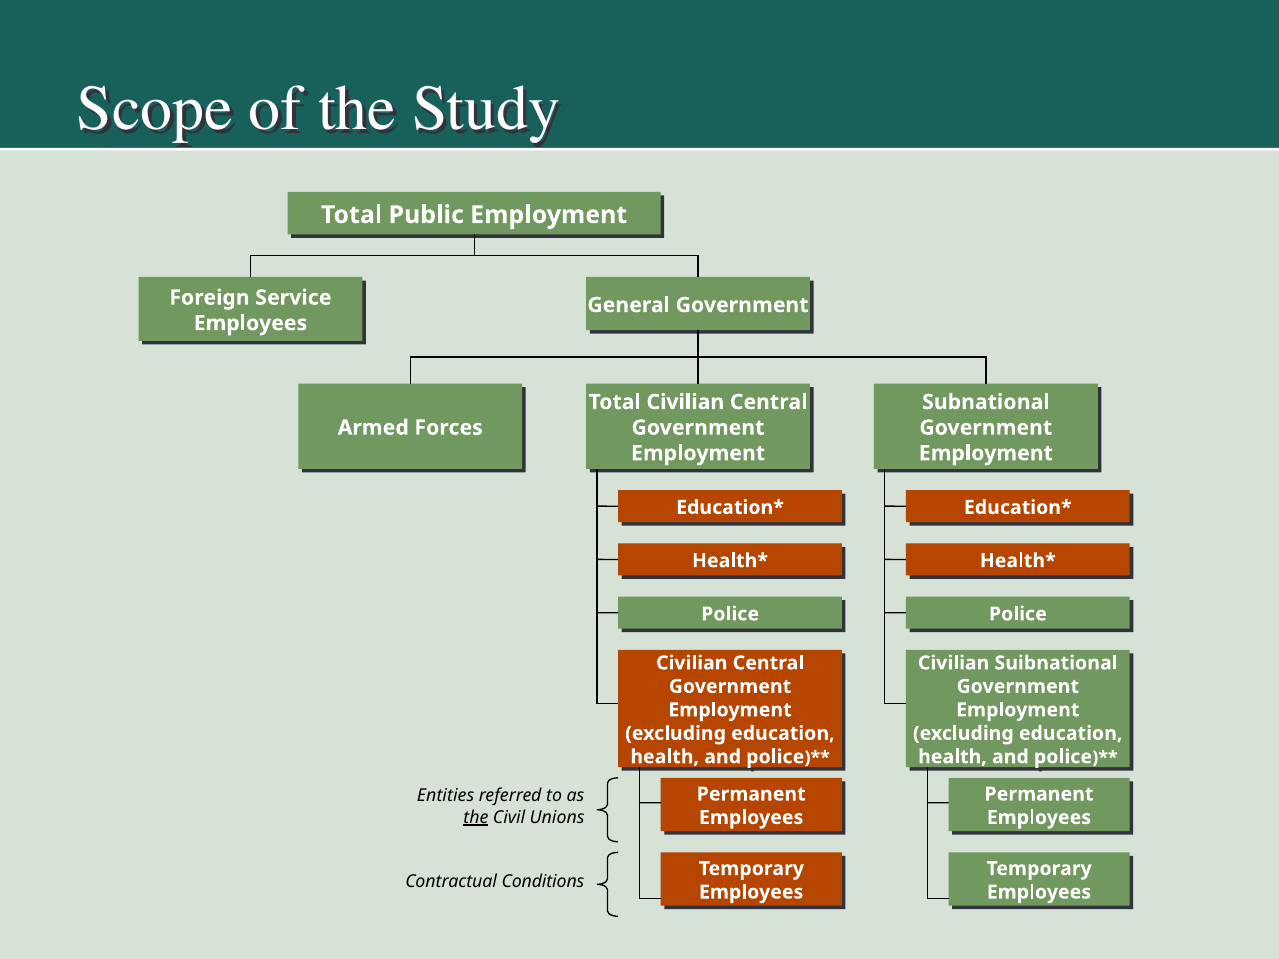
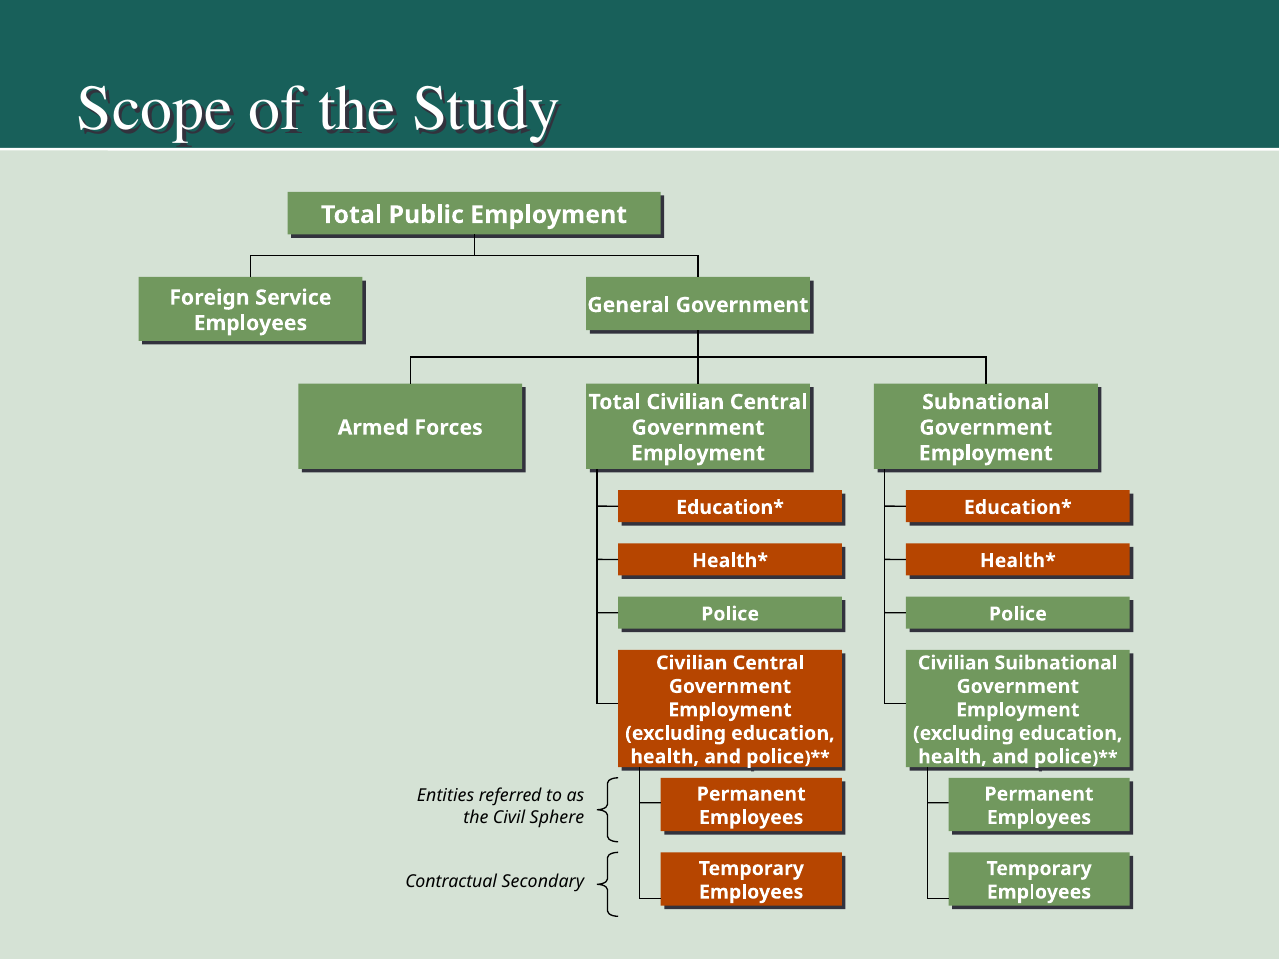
the at (476, 818) underline: present -> none
Unions: Unions -> Sphere
Conditions: Conditions -> Secondary
